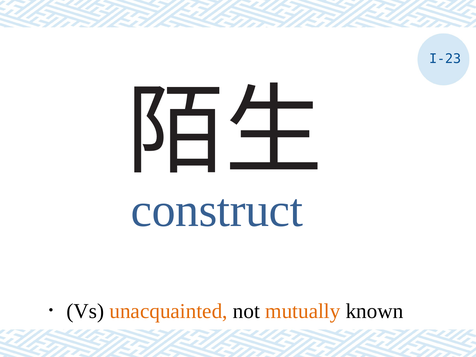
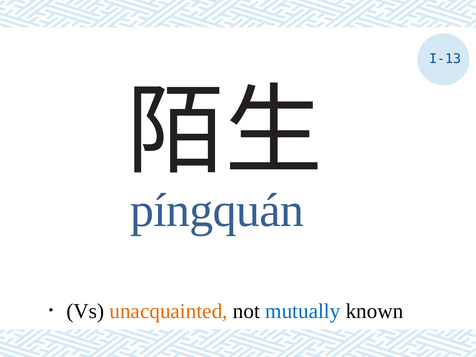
I-23: I-23 -> I-13
construct: construct -> píngquán
mutually colour: orange -> blue
